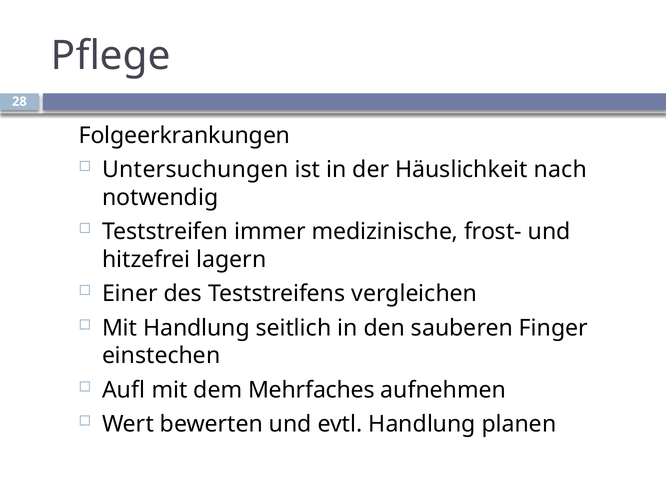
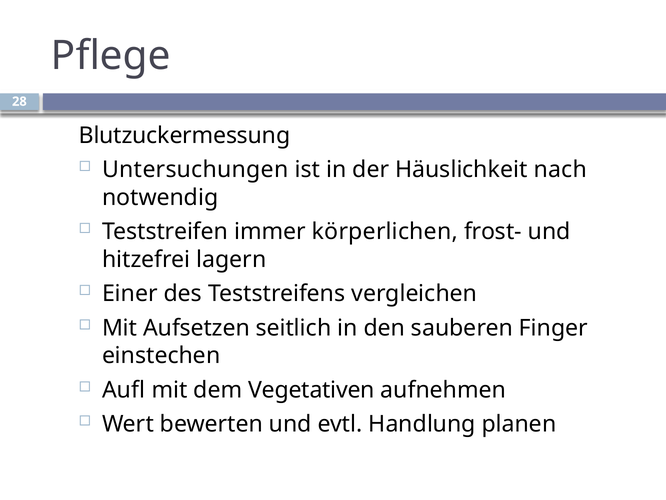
Folgeerkrankungen: Folgeerkrankungen -> Blutzuckermessung
medizinische: medizinische -> körperlichen
Mit Handlung: Handlung -> Aufsetzen
Mehrfaches: Mehrfaches -> Vegetativen
